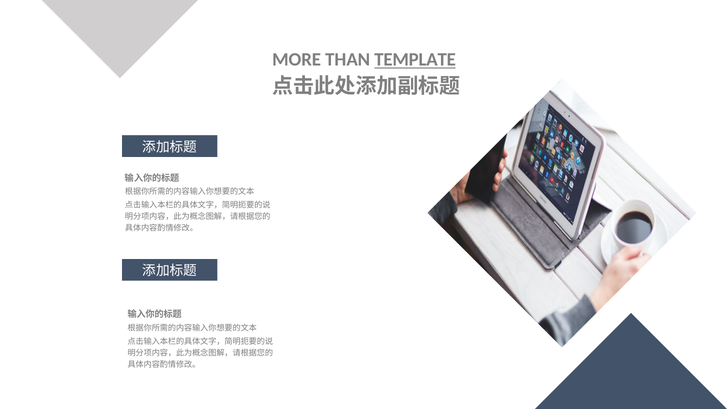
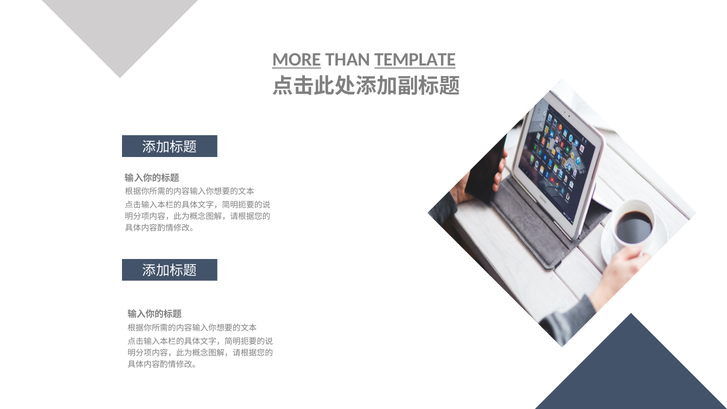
MORE underline: none -> present
